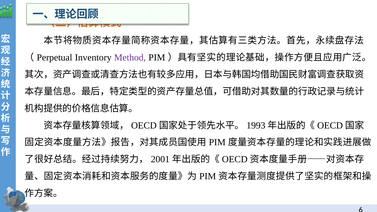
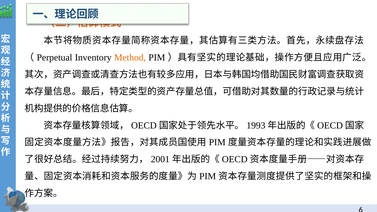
Method colour: purple -> orange
